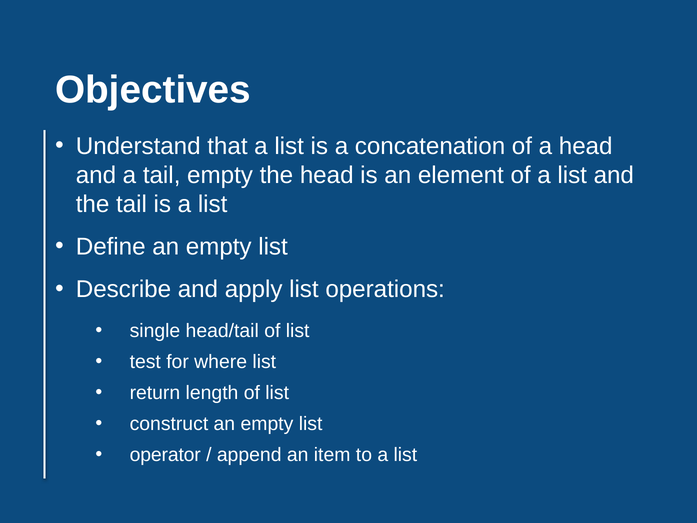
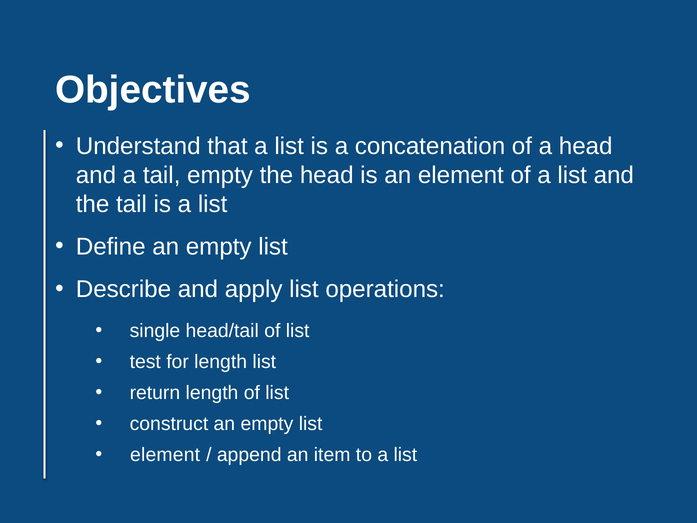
for where: where -> length
operator at (165, 455): operator -> element
